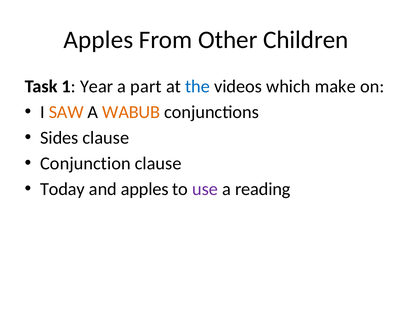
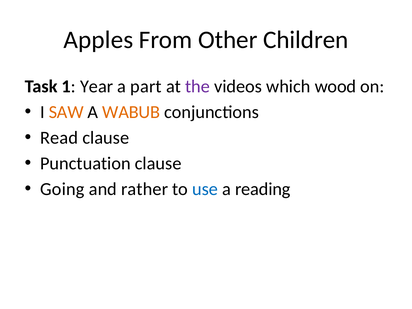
the colour: blue -> purple
make: make -> wood
Sides: Sides -> Read
Conjunction: Conjunction -> Punctuation
Today: Today -> Going
and apples: apples -> rather
use colour: purple -> blue
